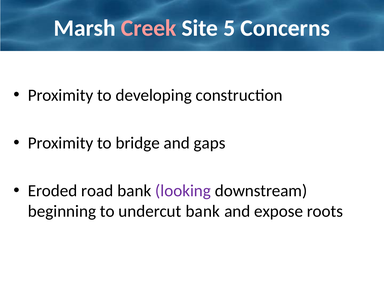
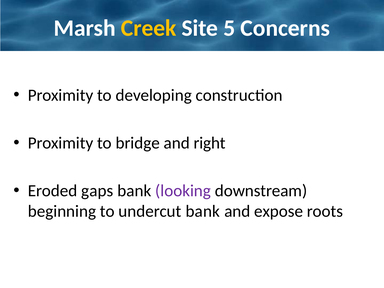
Creek colour: pink -> yellow
gaps: gaps -> right
road: road -> gaps
